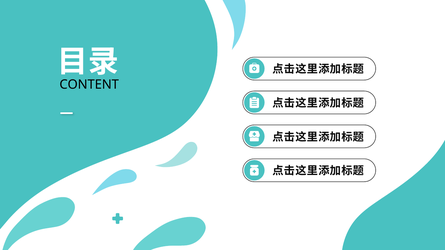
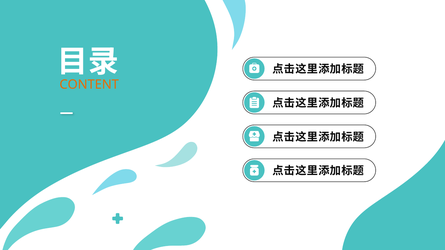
CONTENT colour: black -> orange
